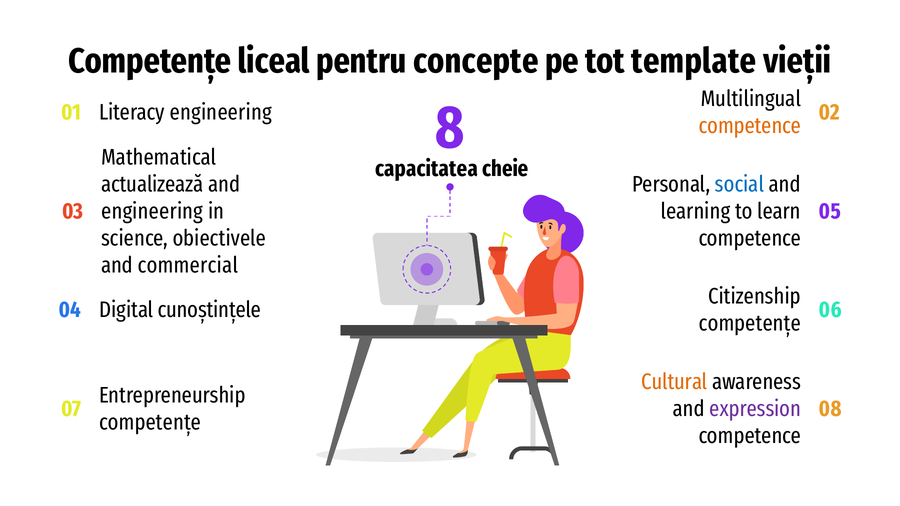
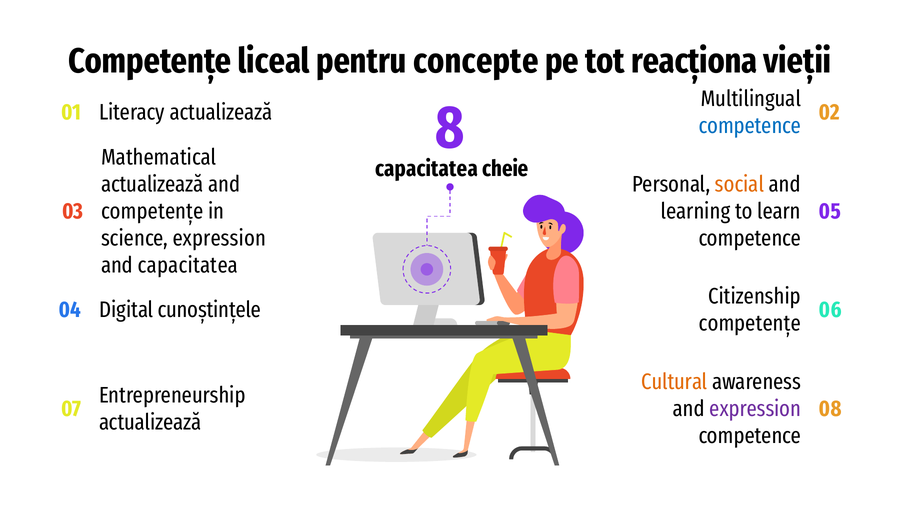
template: template -> reacționa
Literacy engineering: engineering -> actualizează
competence at (750, 126) colour: orange -> blue
social colour: blue -> orange
engineering at (152, 211): engineering -> competențe
science obiectivele: obiectivele -> expression
and commercial: commercial -> capacitatea
competențe at (150, 423): competențe -> actualizează
